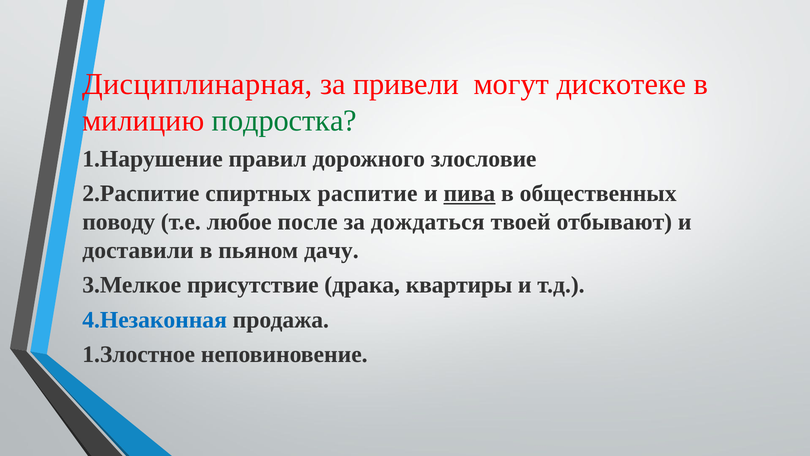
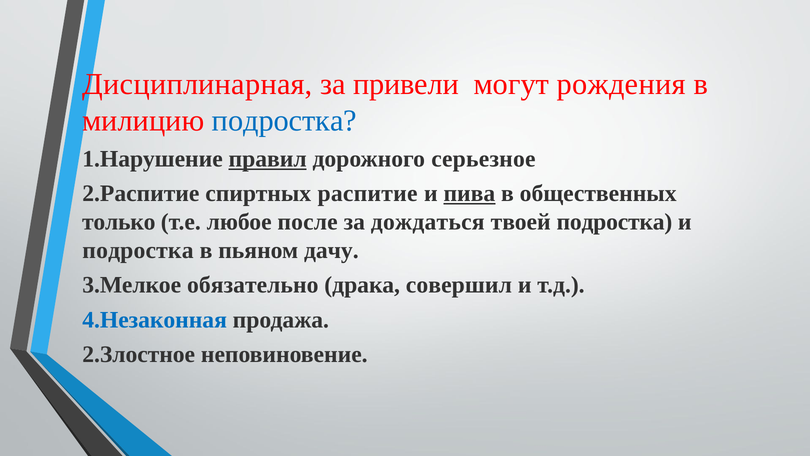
дискотеке: дискотеке -> рождения
подростка at (284, 121) colour: green -> blue
правил underline: none -> present
злословие: злословие -> серьезное
поводу: поводу -> только
твоей отбывают: отбывают -> подростка
доставили at (138, 250): доставили -> подростка
присутствие: присутствие -> обязательно
квартиры: квартиры -> совершил
1.Злостное: 1.Злостное -> 2.Злостное
